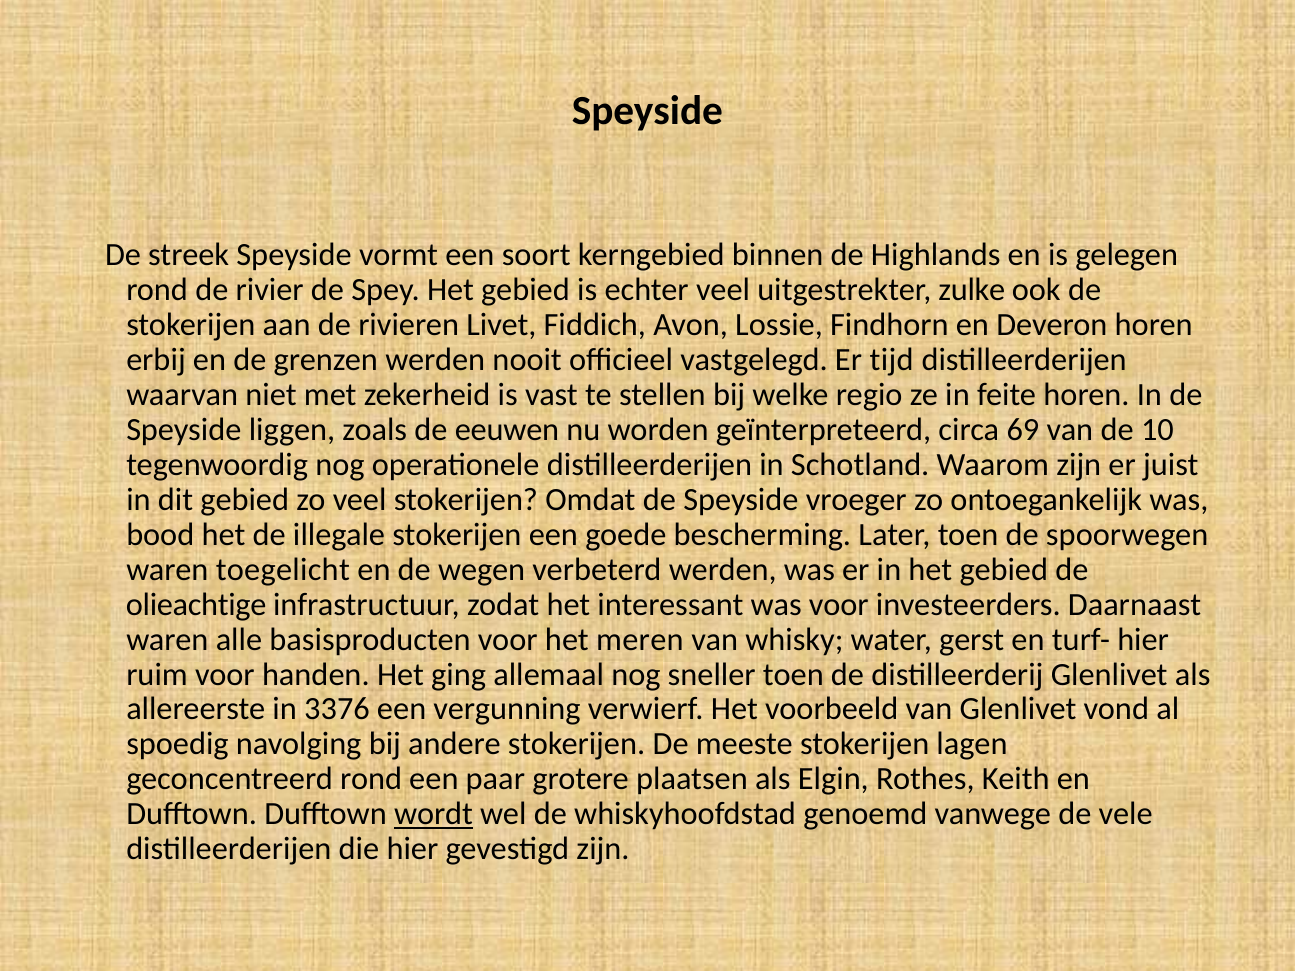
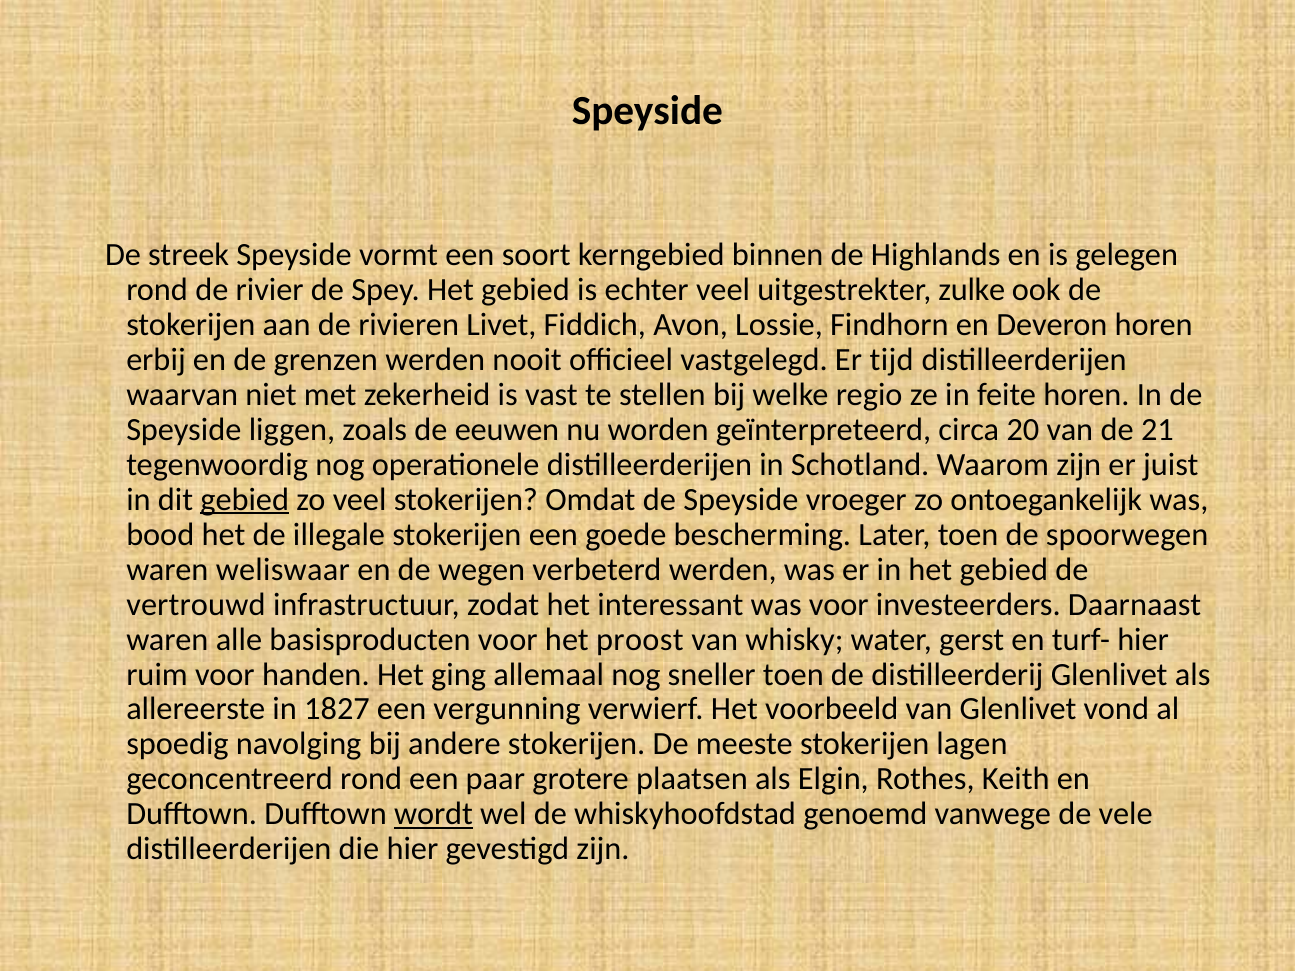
69: 69 -> 20
10: 10 -> 21
gebied at (245, 500) underline: none -> present
toegelicht: toegelicht -> weliswaar
olieachtige: olieachtige -> vertrouwd
meren: meren -> proost
3376: 3376 -> 1827
